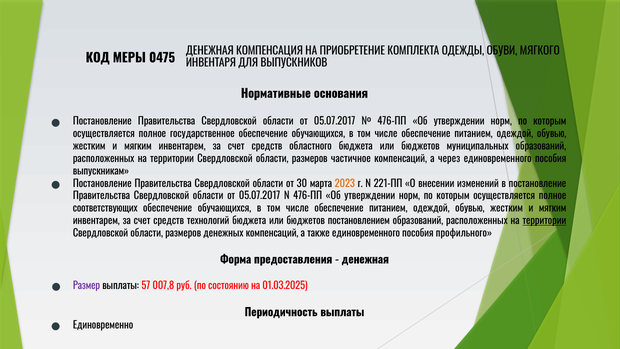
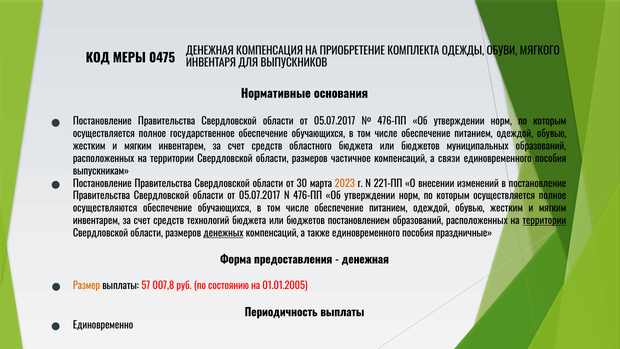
через: через -> связи
соответствующих: соответствующих -> осуществляются
денежных underline: none -> present
профильного: профильного -> праздничные
Размер colour: purple -> orange
01.03.2025: 01.03.2025 -> 01.01.2005
